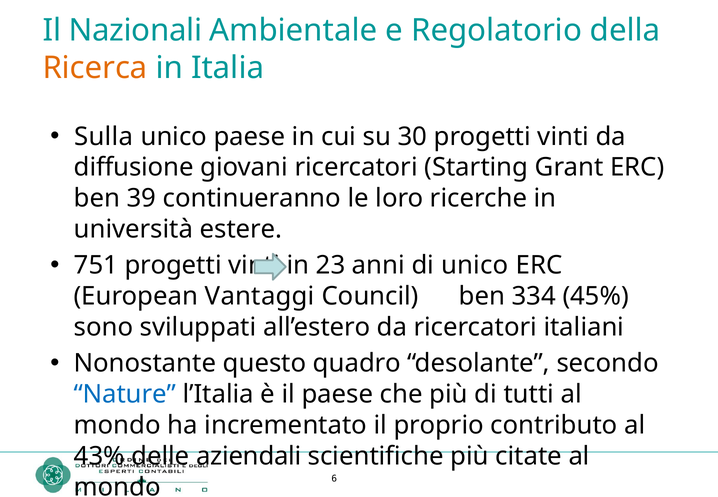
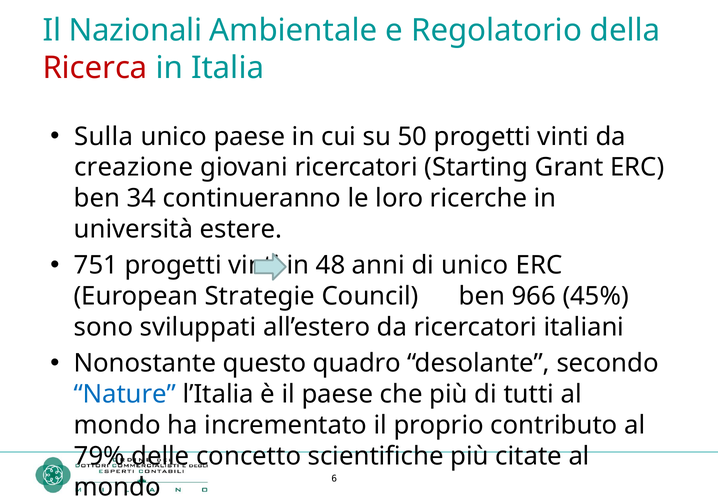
Ricerca colour: orange -> red
30: 30 -> 50
diffusione: diffusione -> creazione
39: 39 -> 34
23: 23 -> 48
Vantaggi: Vantaggi -> Strategie
334: 334 -> 966
43%: 43% -> 79%
aziendali: aziendali -> concetto
